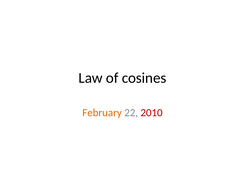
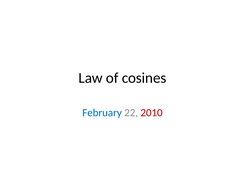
February colour: orange -> blue
